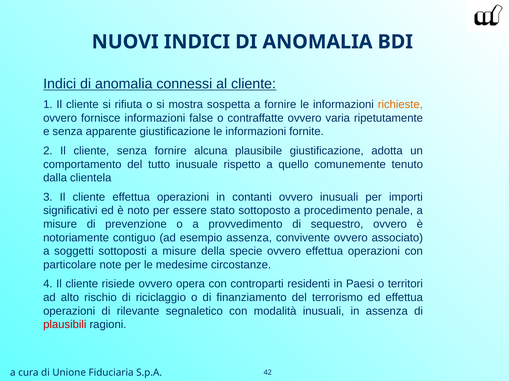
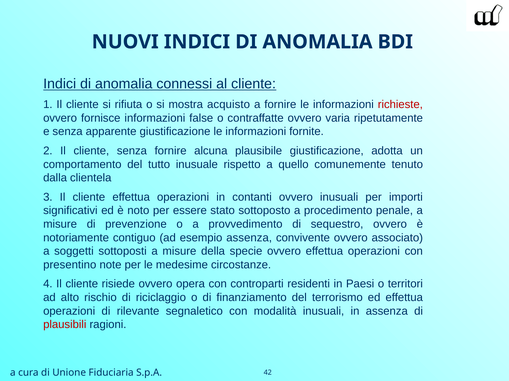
sospetta: sospetta -> acquisto
richieste colour: orange -> red
particolare: particolare -> presentino
